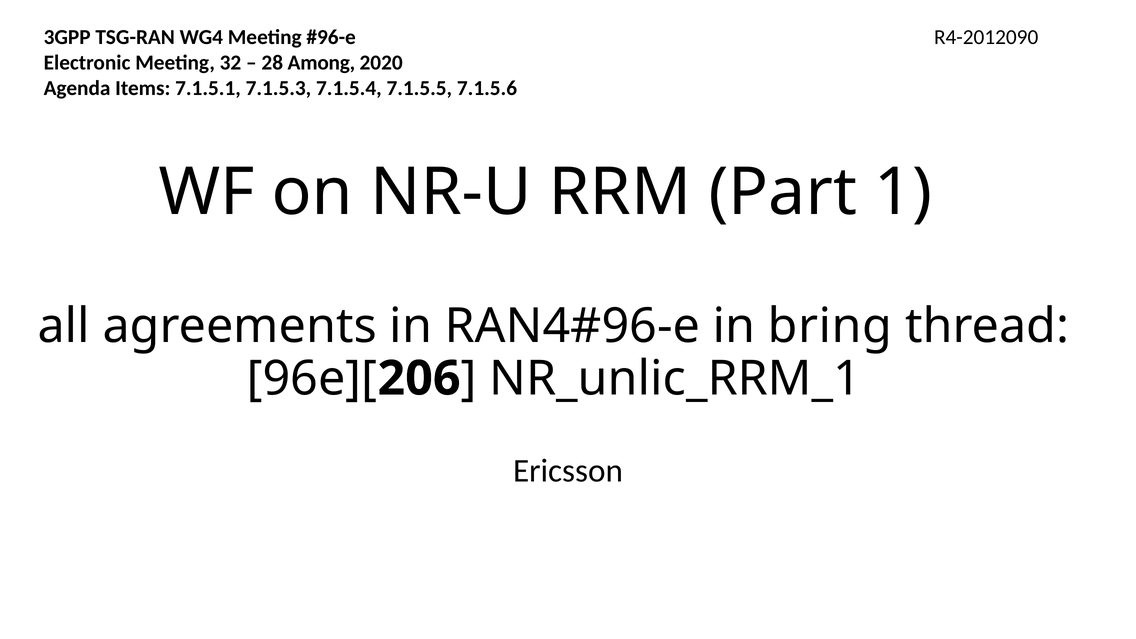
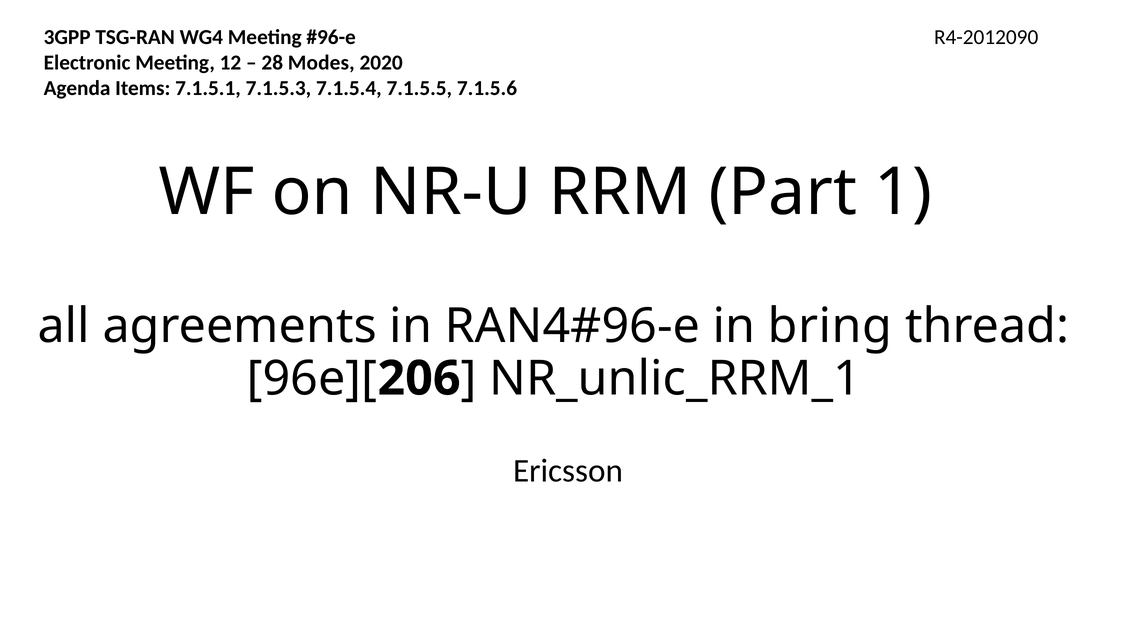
32: 32 -> 12
Among: Among -> Modes
